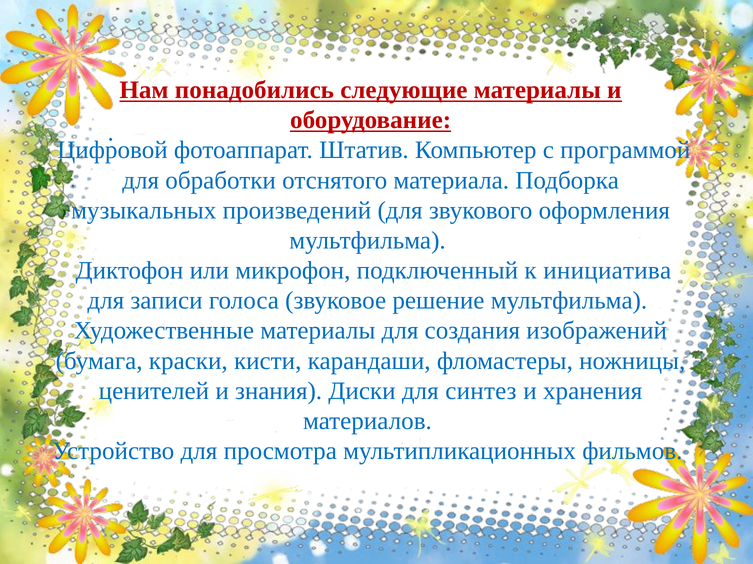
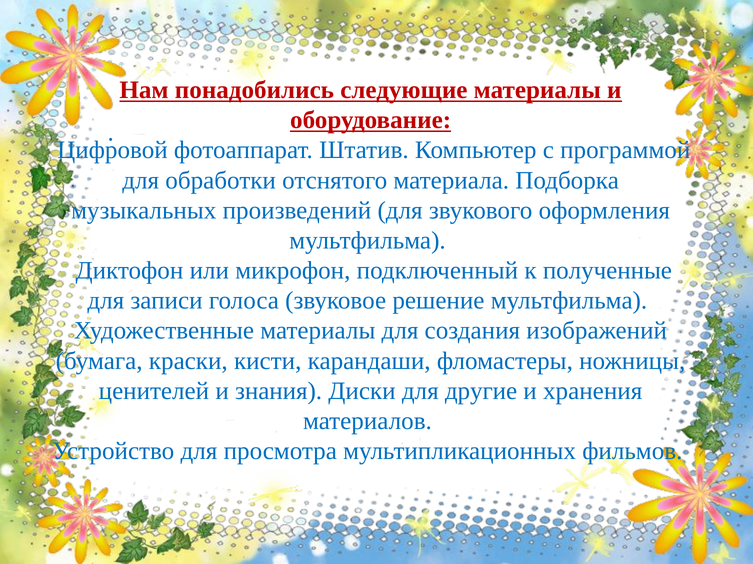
инициатива: инициатива -> полученные
синтез: синтез -> другие
